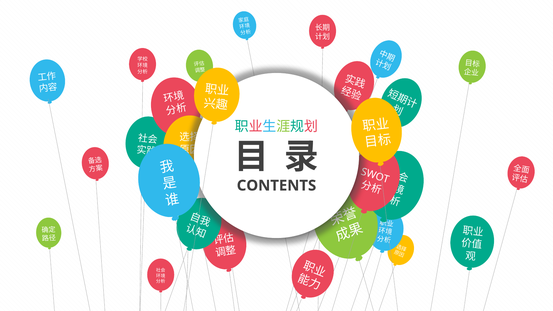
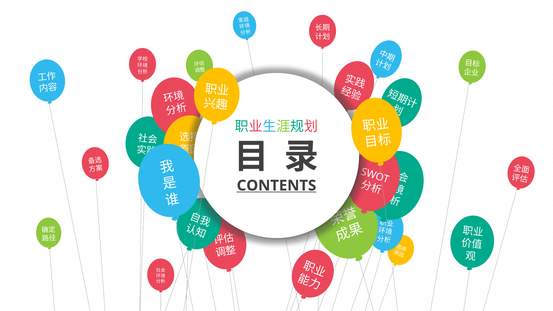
CONTENTS underline: none -> present
